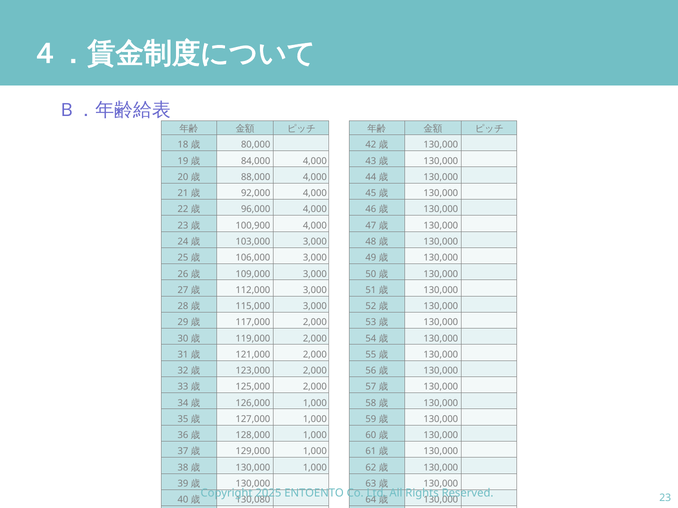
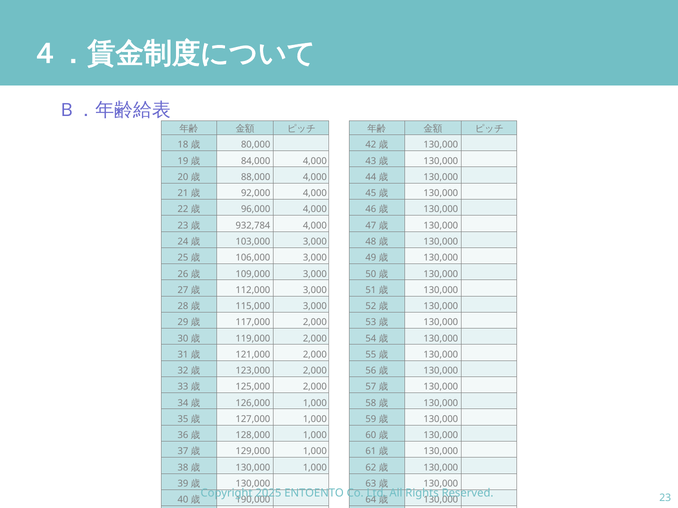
100,900: 100,900 -> 932,784
130,080: 130,080 -> 190,000
